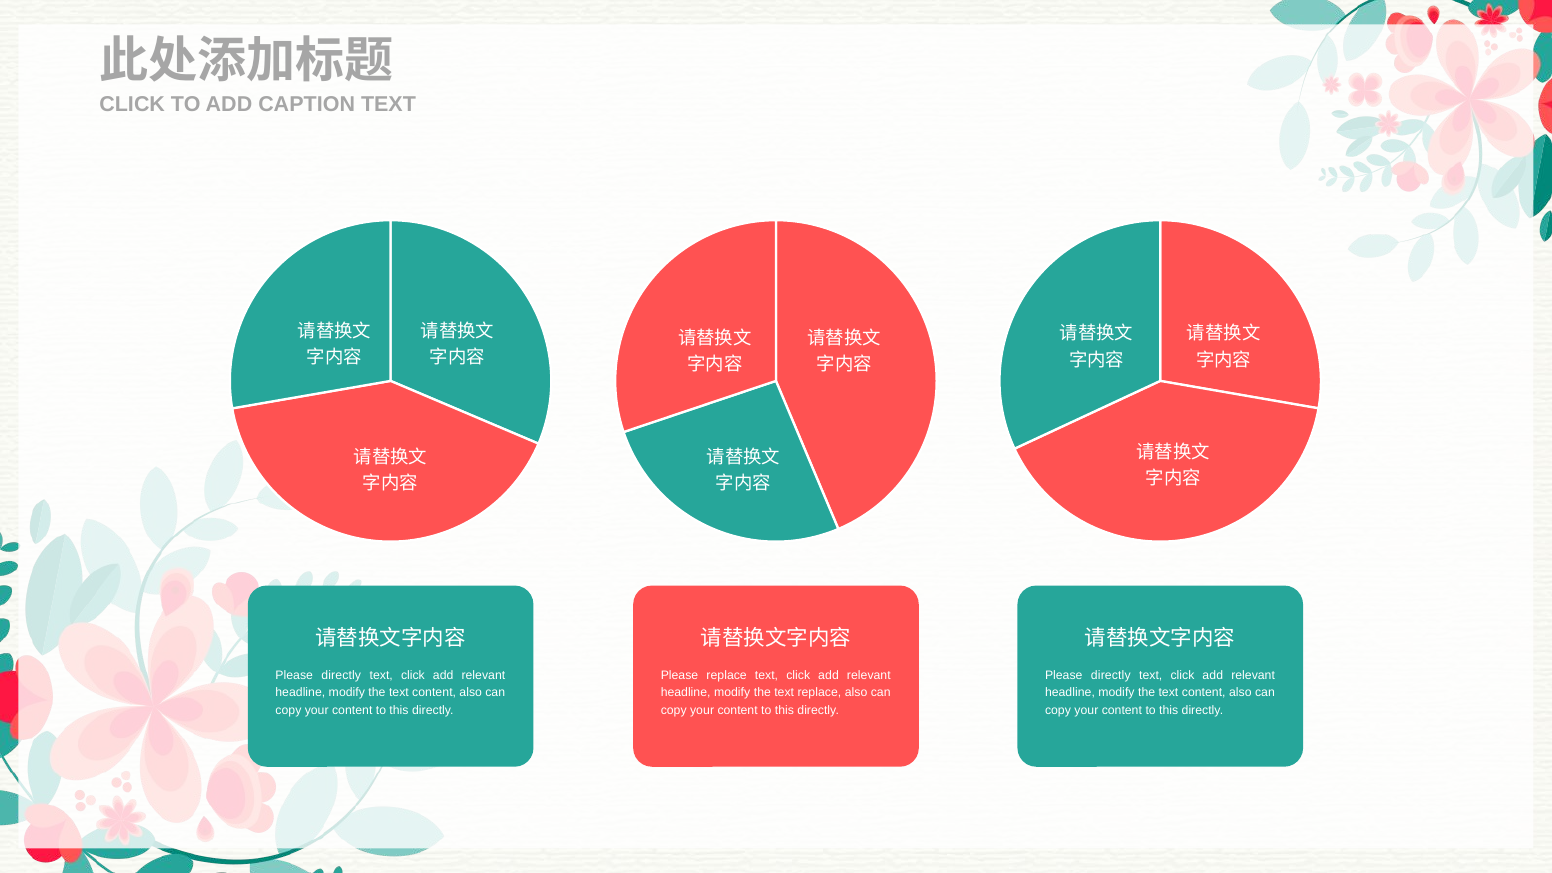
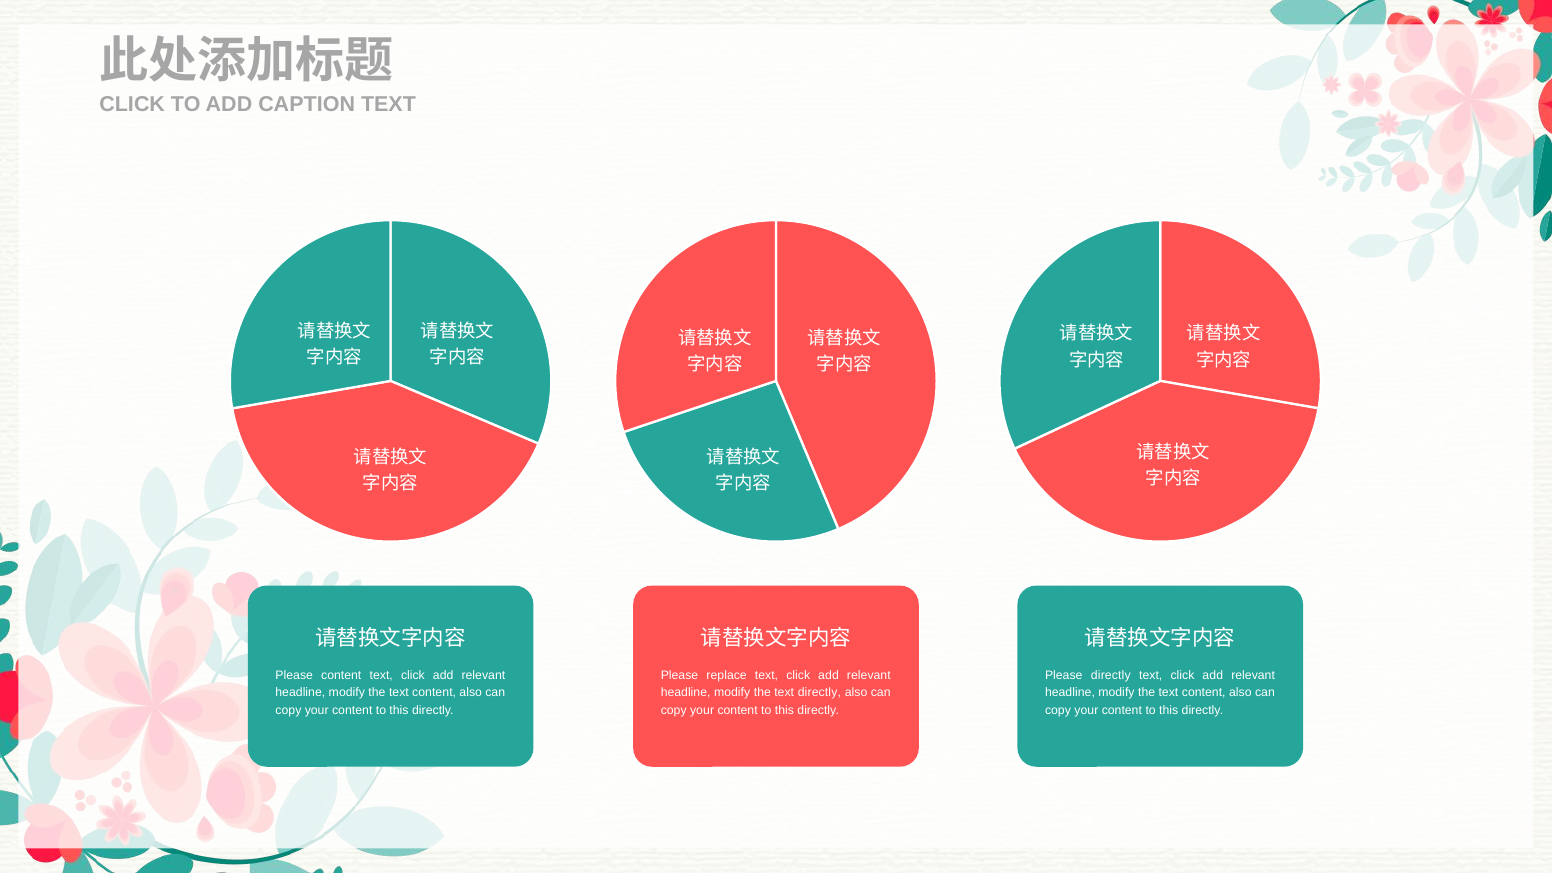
directly at (341, 675): directly -> content
text replace: replace -> directly
